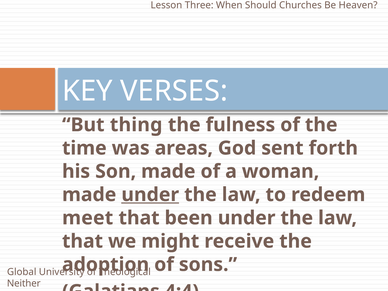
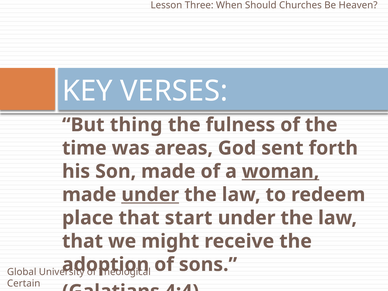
woman underline: none -> present
meet: meet -> place
been: been -> start
Neither: Neither -> Certain
